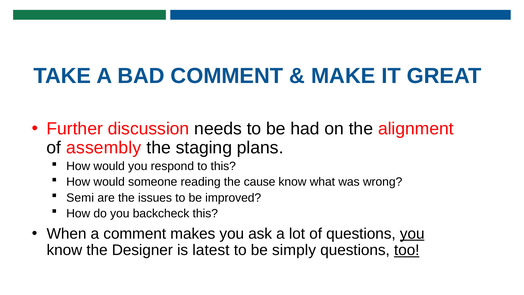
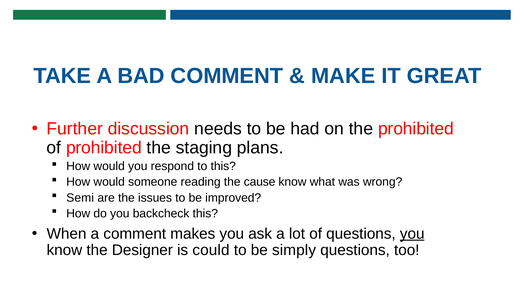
the alignment: alignment -> prohibited
of assembly: assembly -> prohibited
latest: latest -> could
too underline: present -> none
